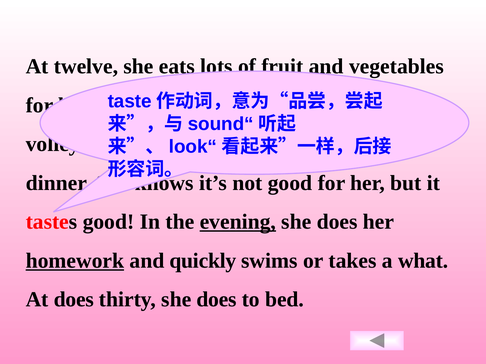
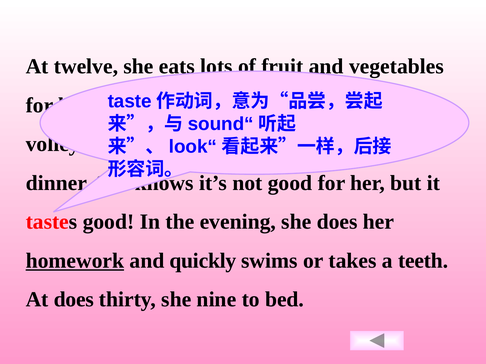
evening underline: present -> none
what: what -> teeth
thirty she does: does -> nine
